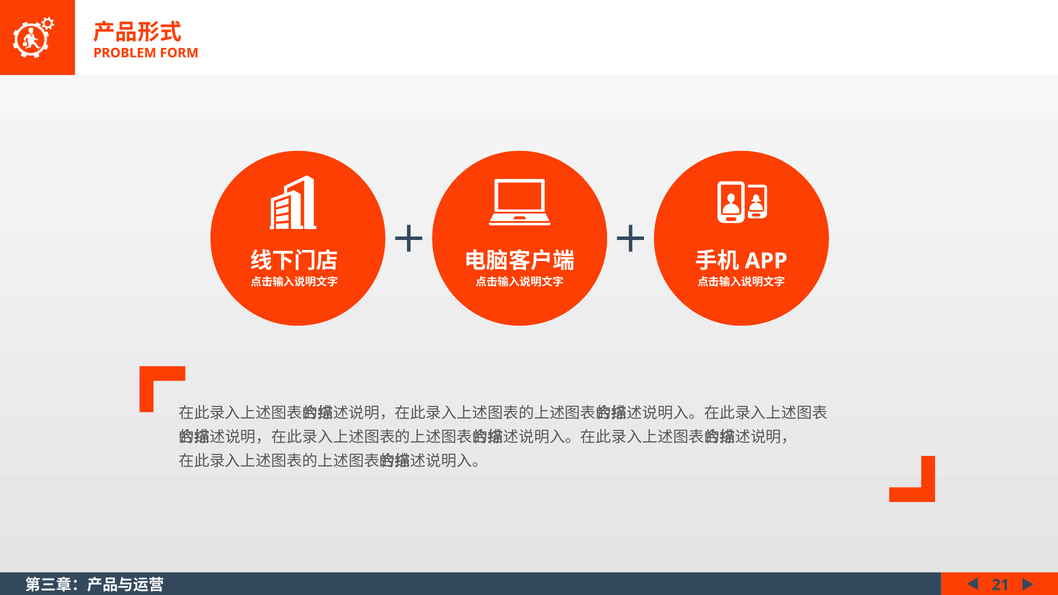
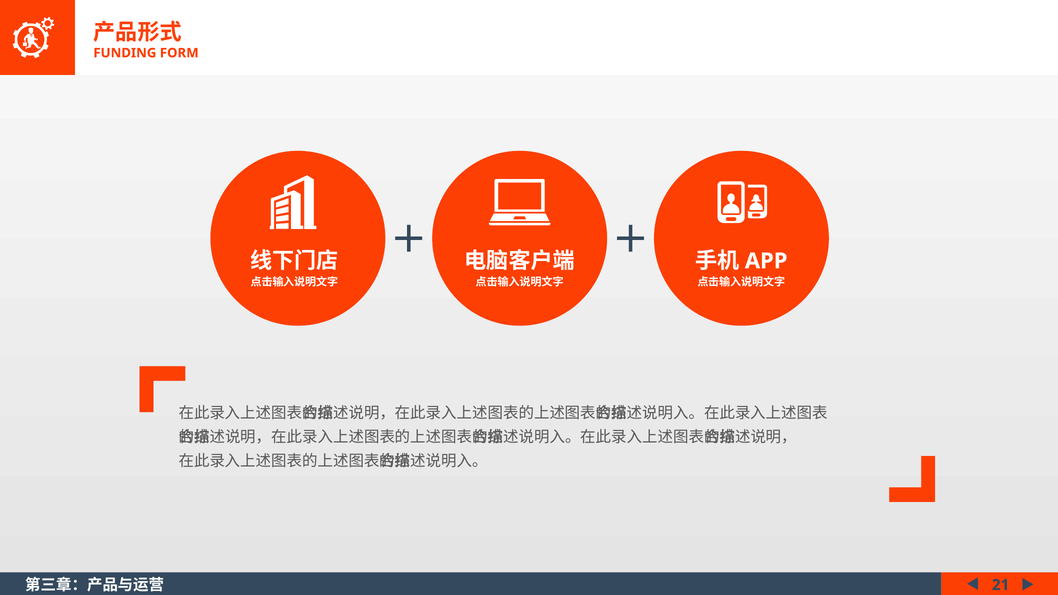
PROBLEM: PROBLEM -> FUNDING
